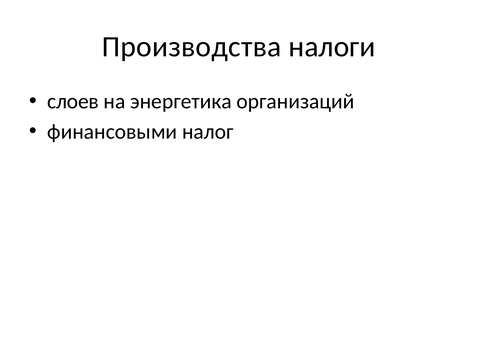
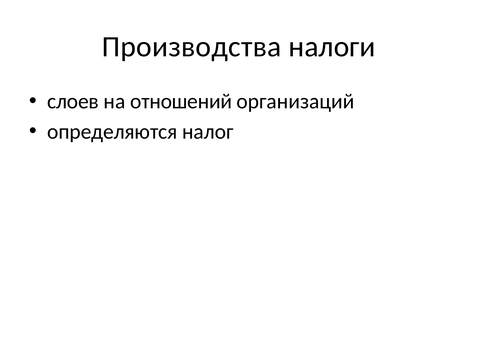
энергетика: энергетика -> отношений
финансовыми: финансовыми -> определяются
